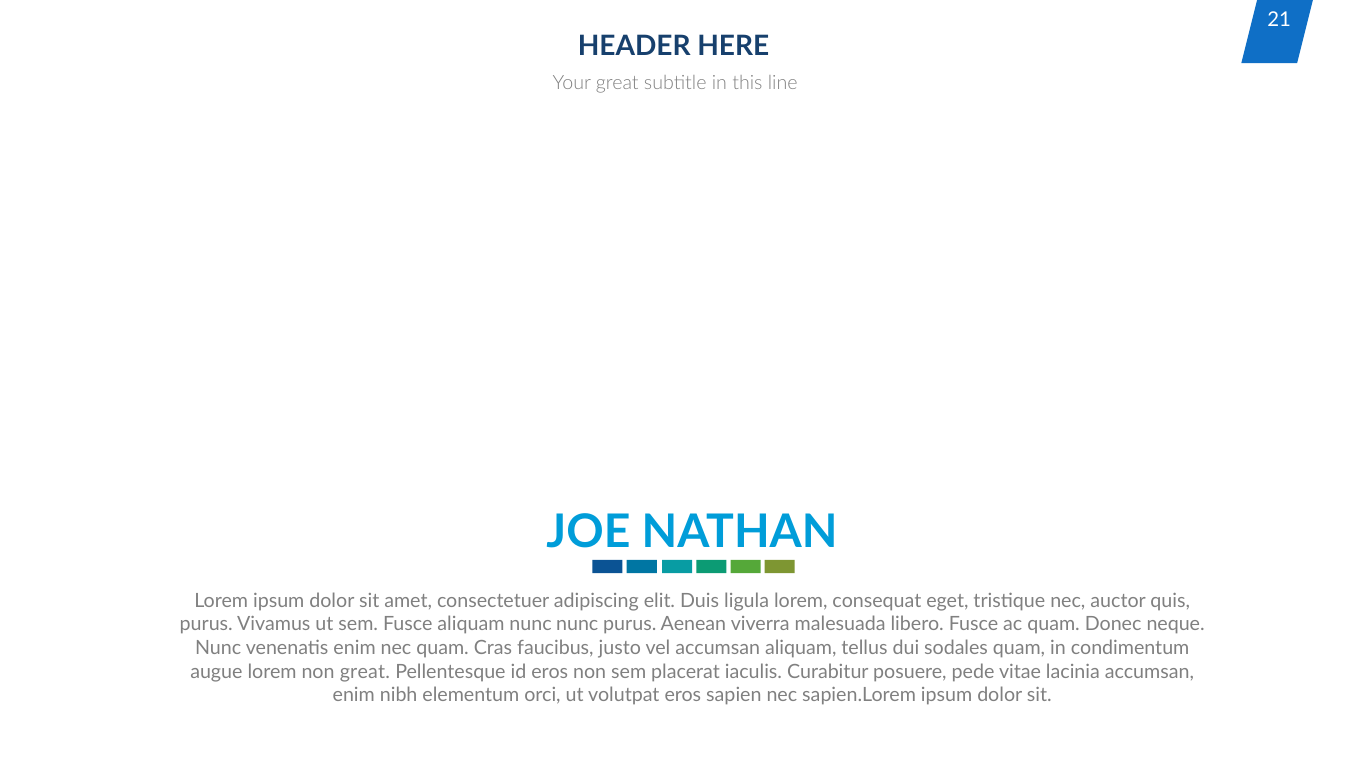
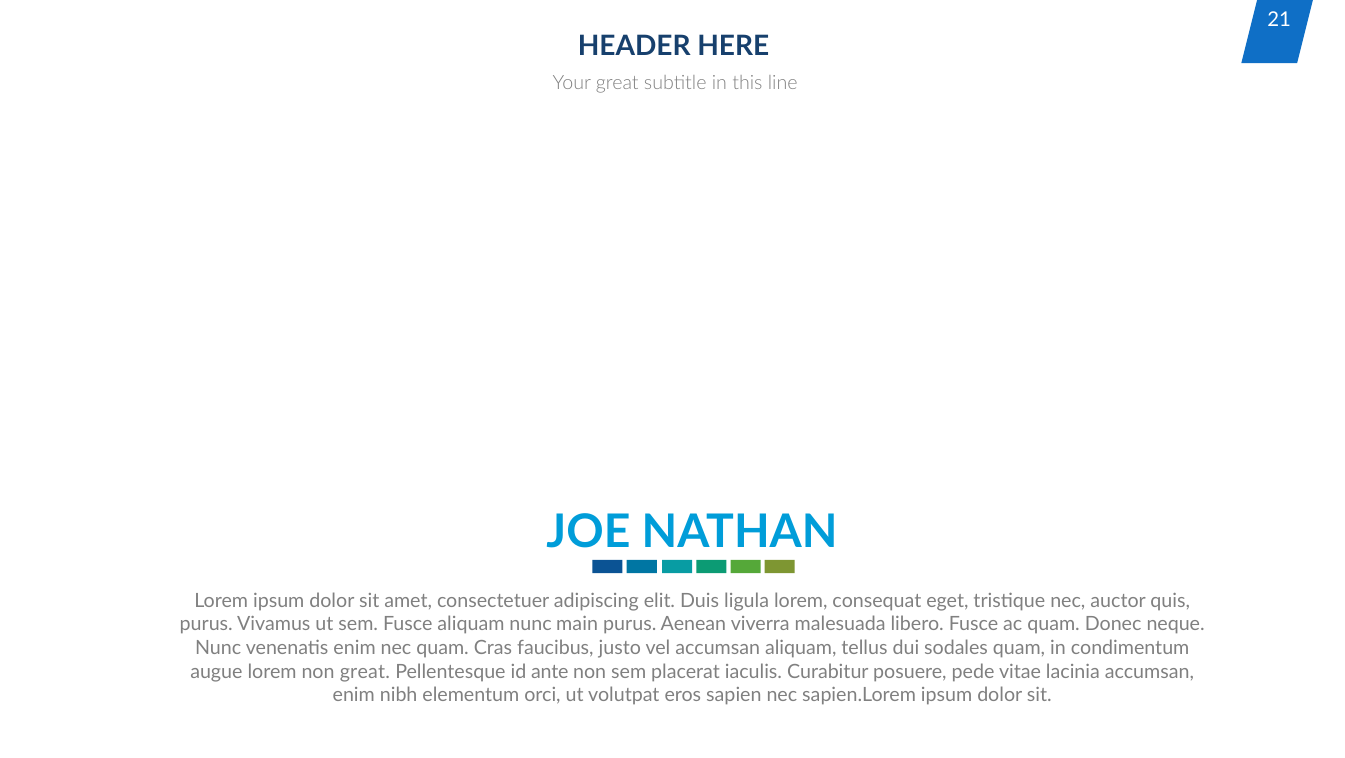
nunc nunc: nunc -> main
id eros: eros -> ante
